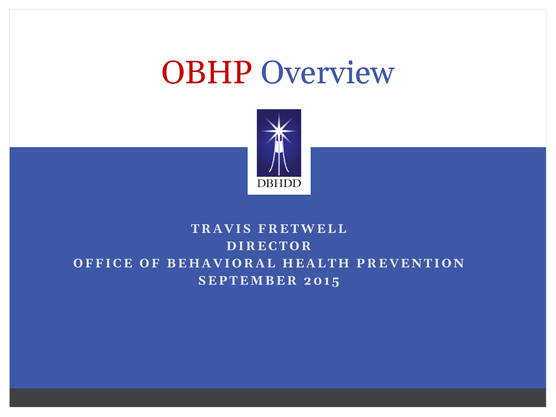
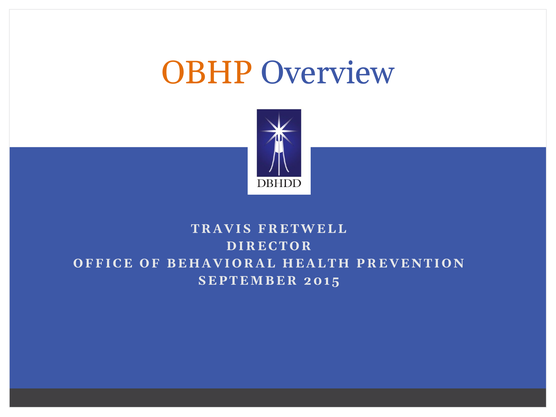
OBHP colour: red -> orange
